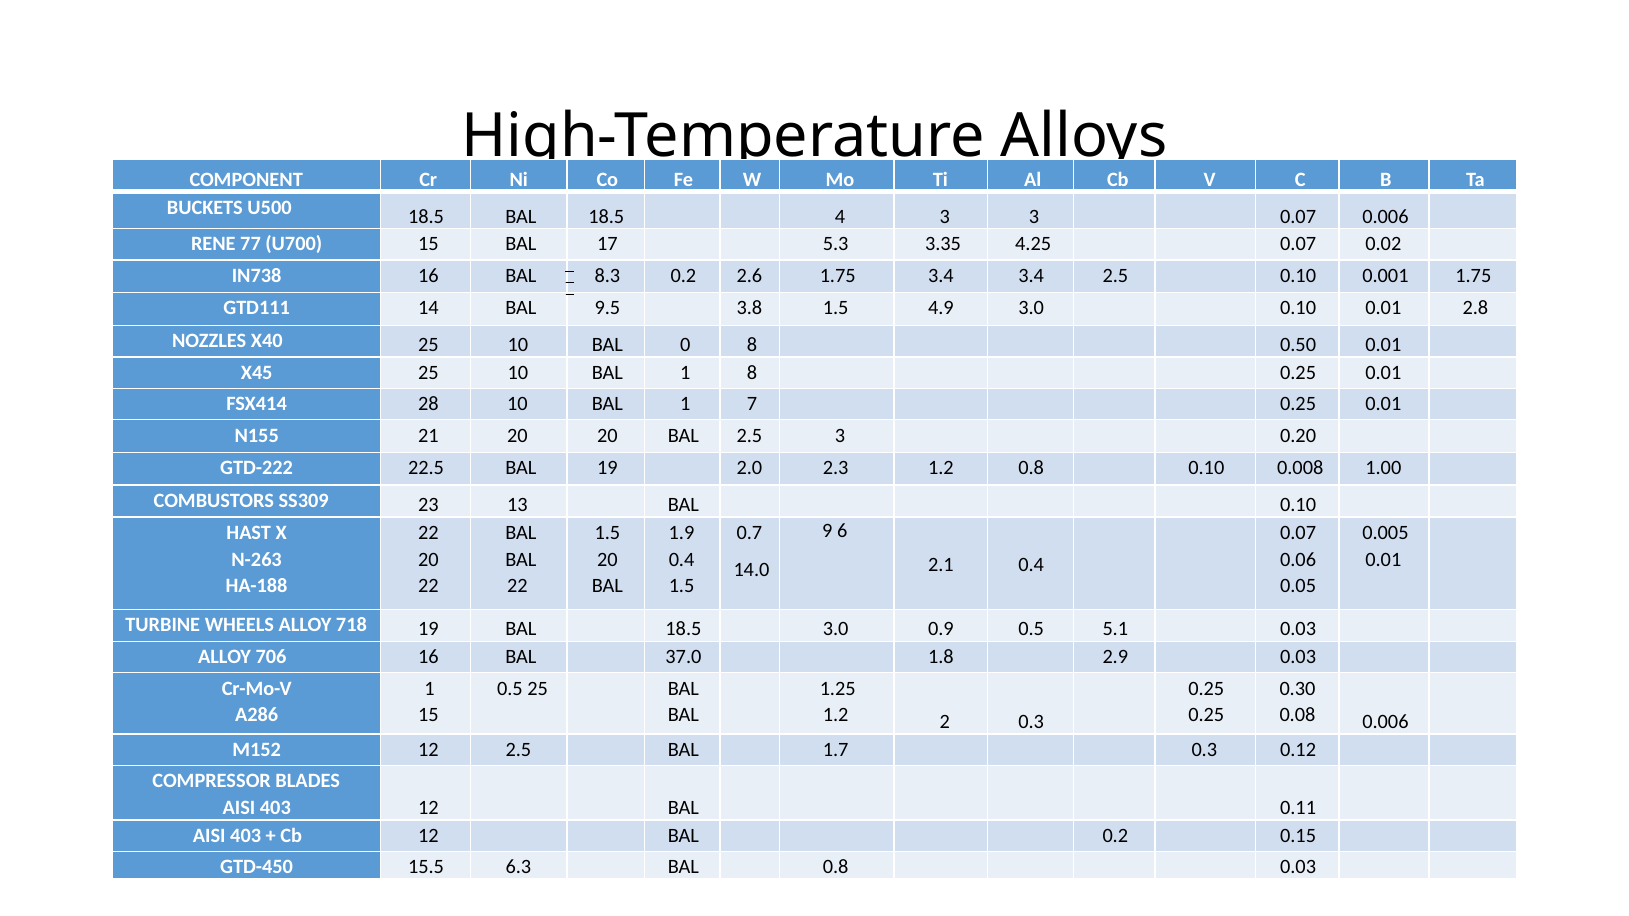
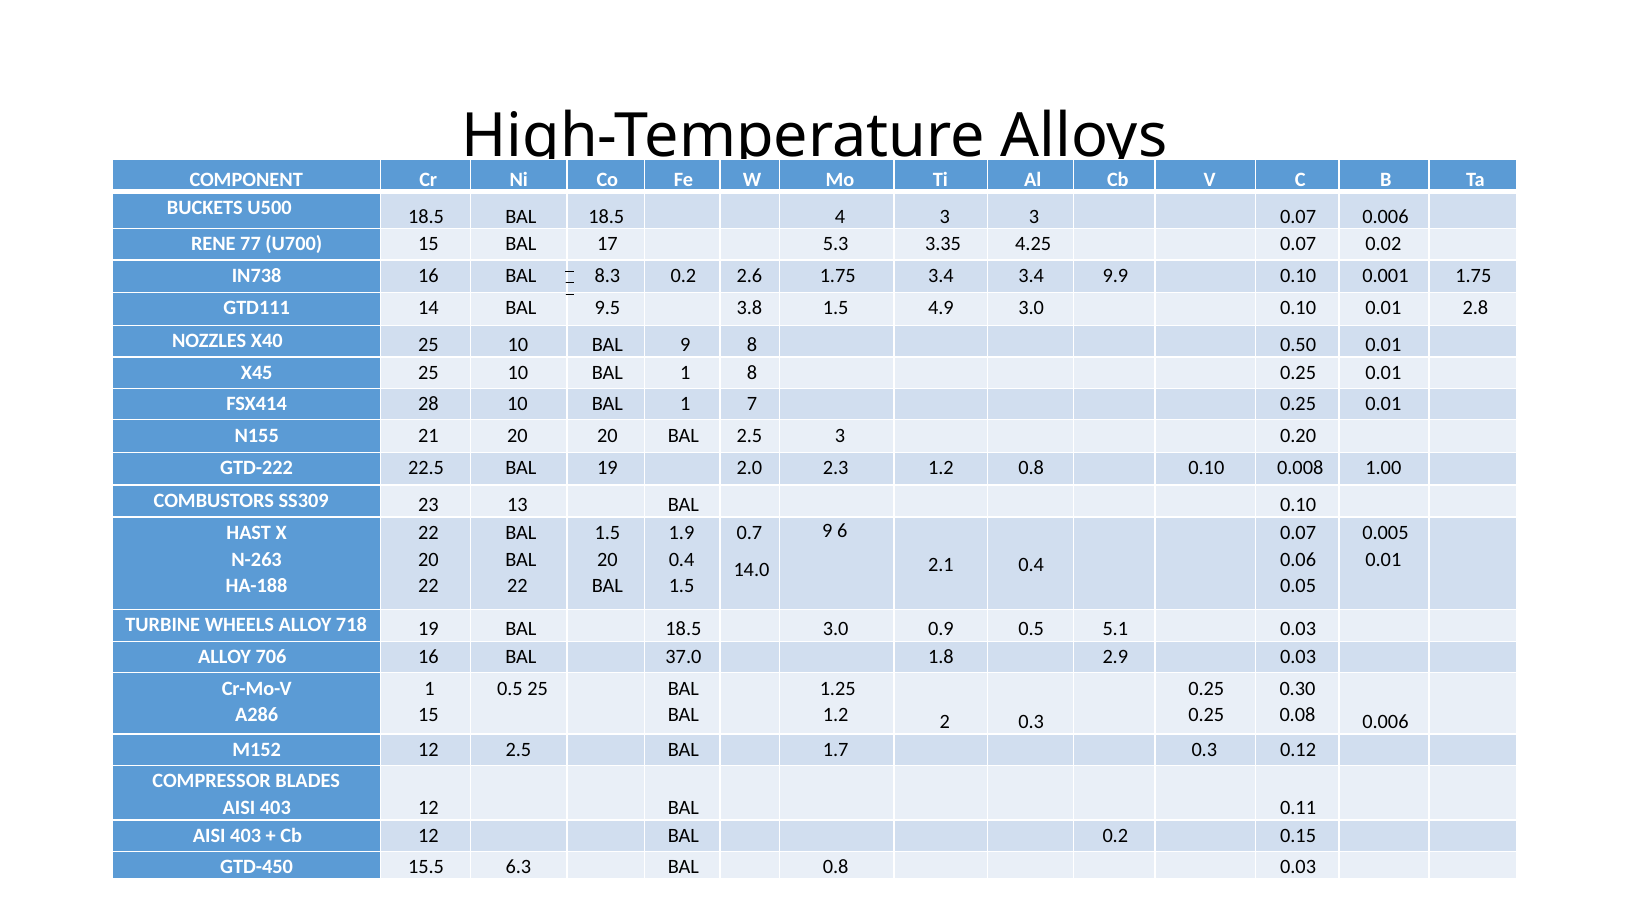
3.4 2.5: 2.5 -> 9.9
BAL 0: 0 -> 9
